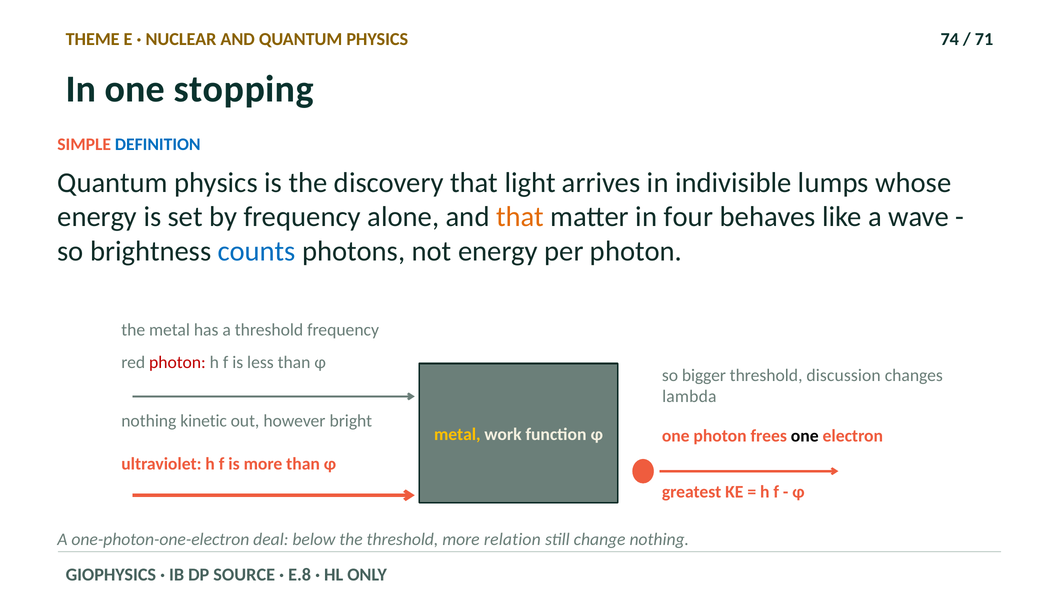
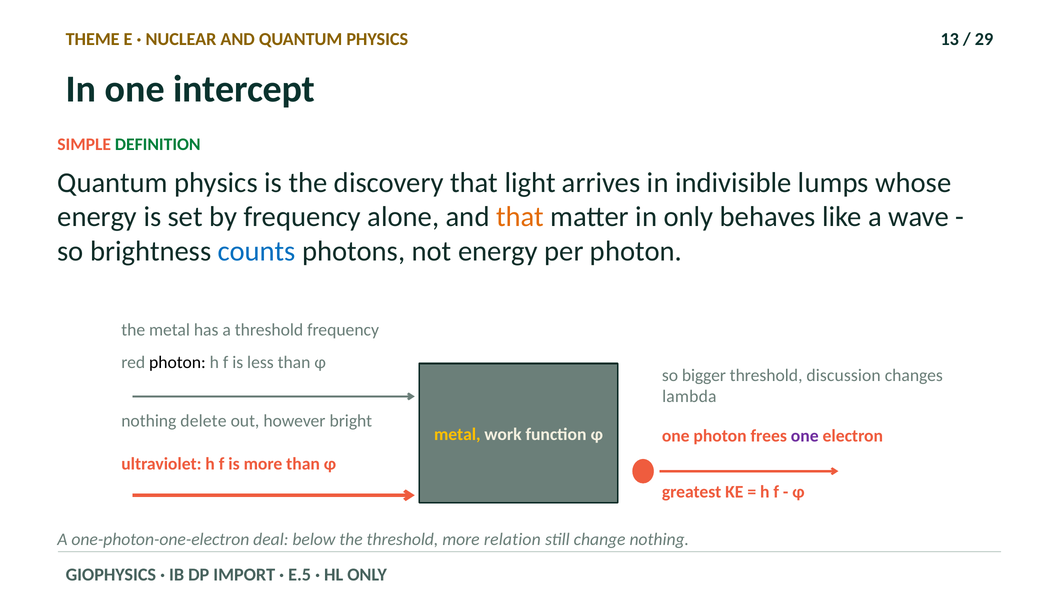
74: 74 -> 13
71: 71 -> 29
stopping: stopping -> intercept
DEFINITION colour: blue -> green
in four: four -> only
photon at (177, 362) colour: red -> black
kinetic: kinetic -> delete
one at (805, 436) colour: black -> purple
SOURCE: SOURCE -> IMPORT
E.8: E.8 -> E.5
